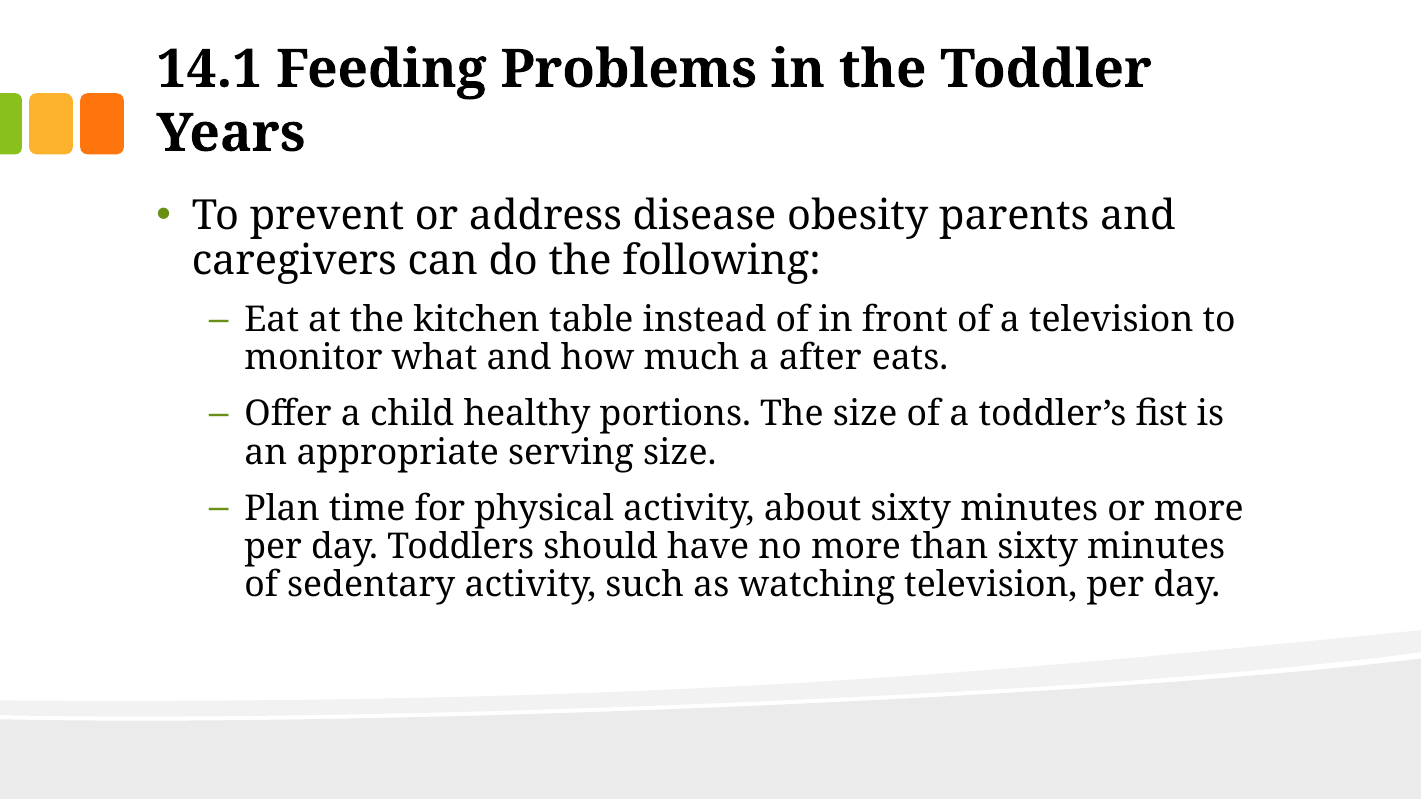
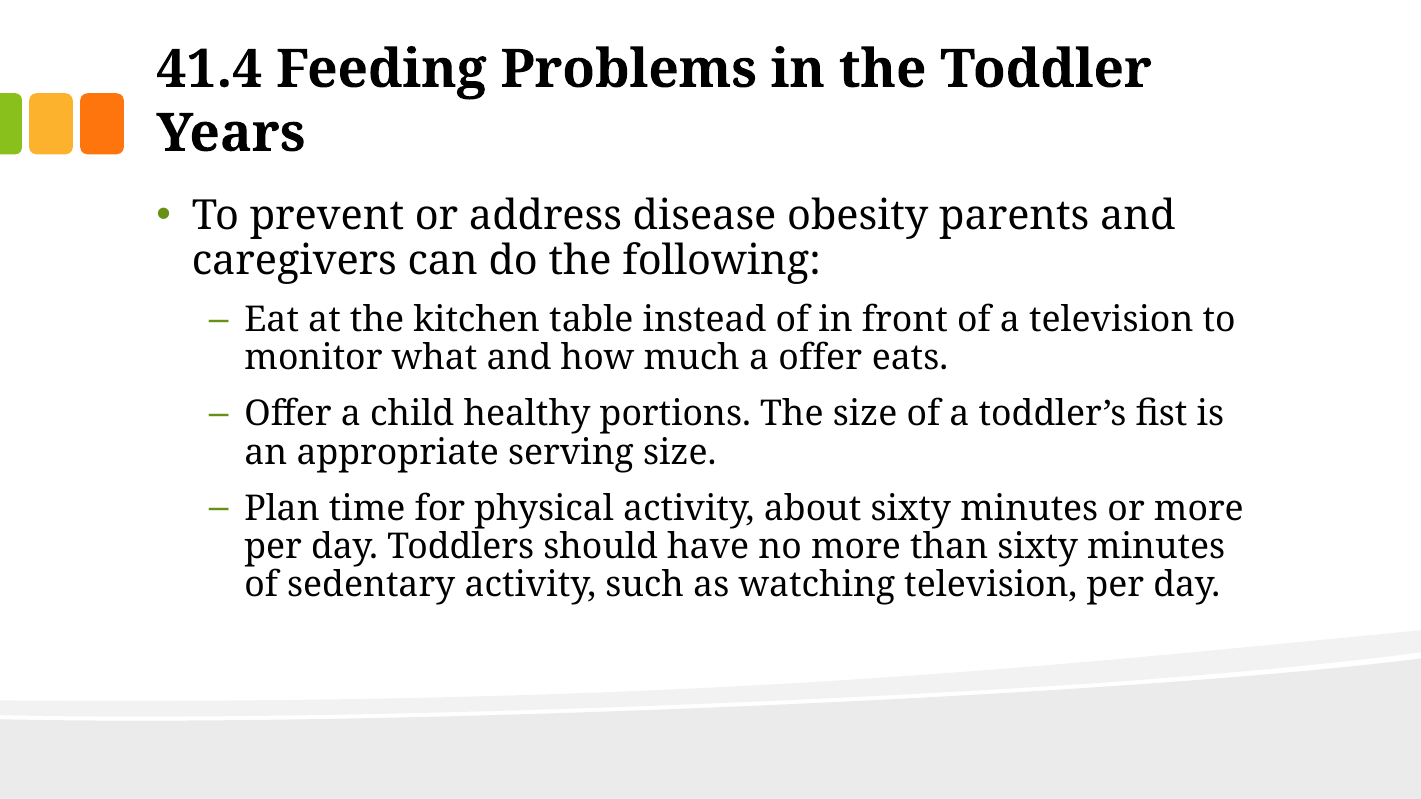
14.1: 14.1 -> 41.4
a after: after -> offer
